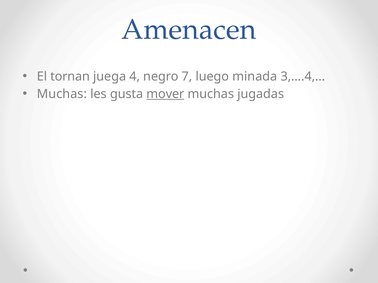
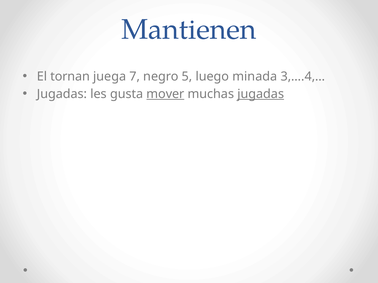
Amenacen: Amenacen -> Mantienen
4: 4 -> 7
7: 7 -> 5
Muchas at (62, 94): Muchas -> Jugadas
jugadas at (261, 94) underline: none -> present
